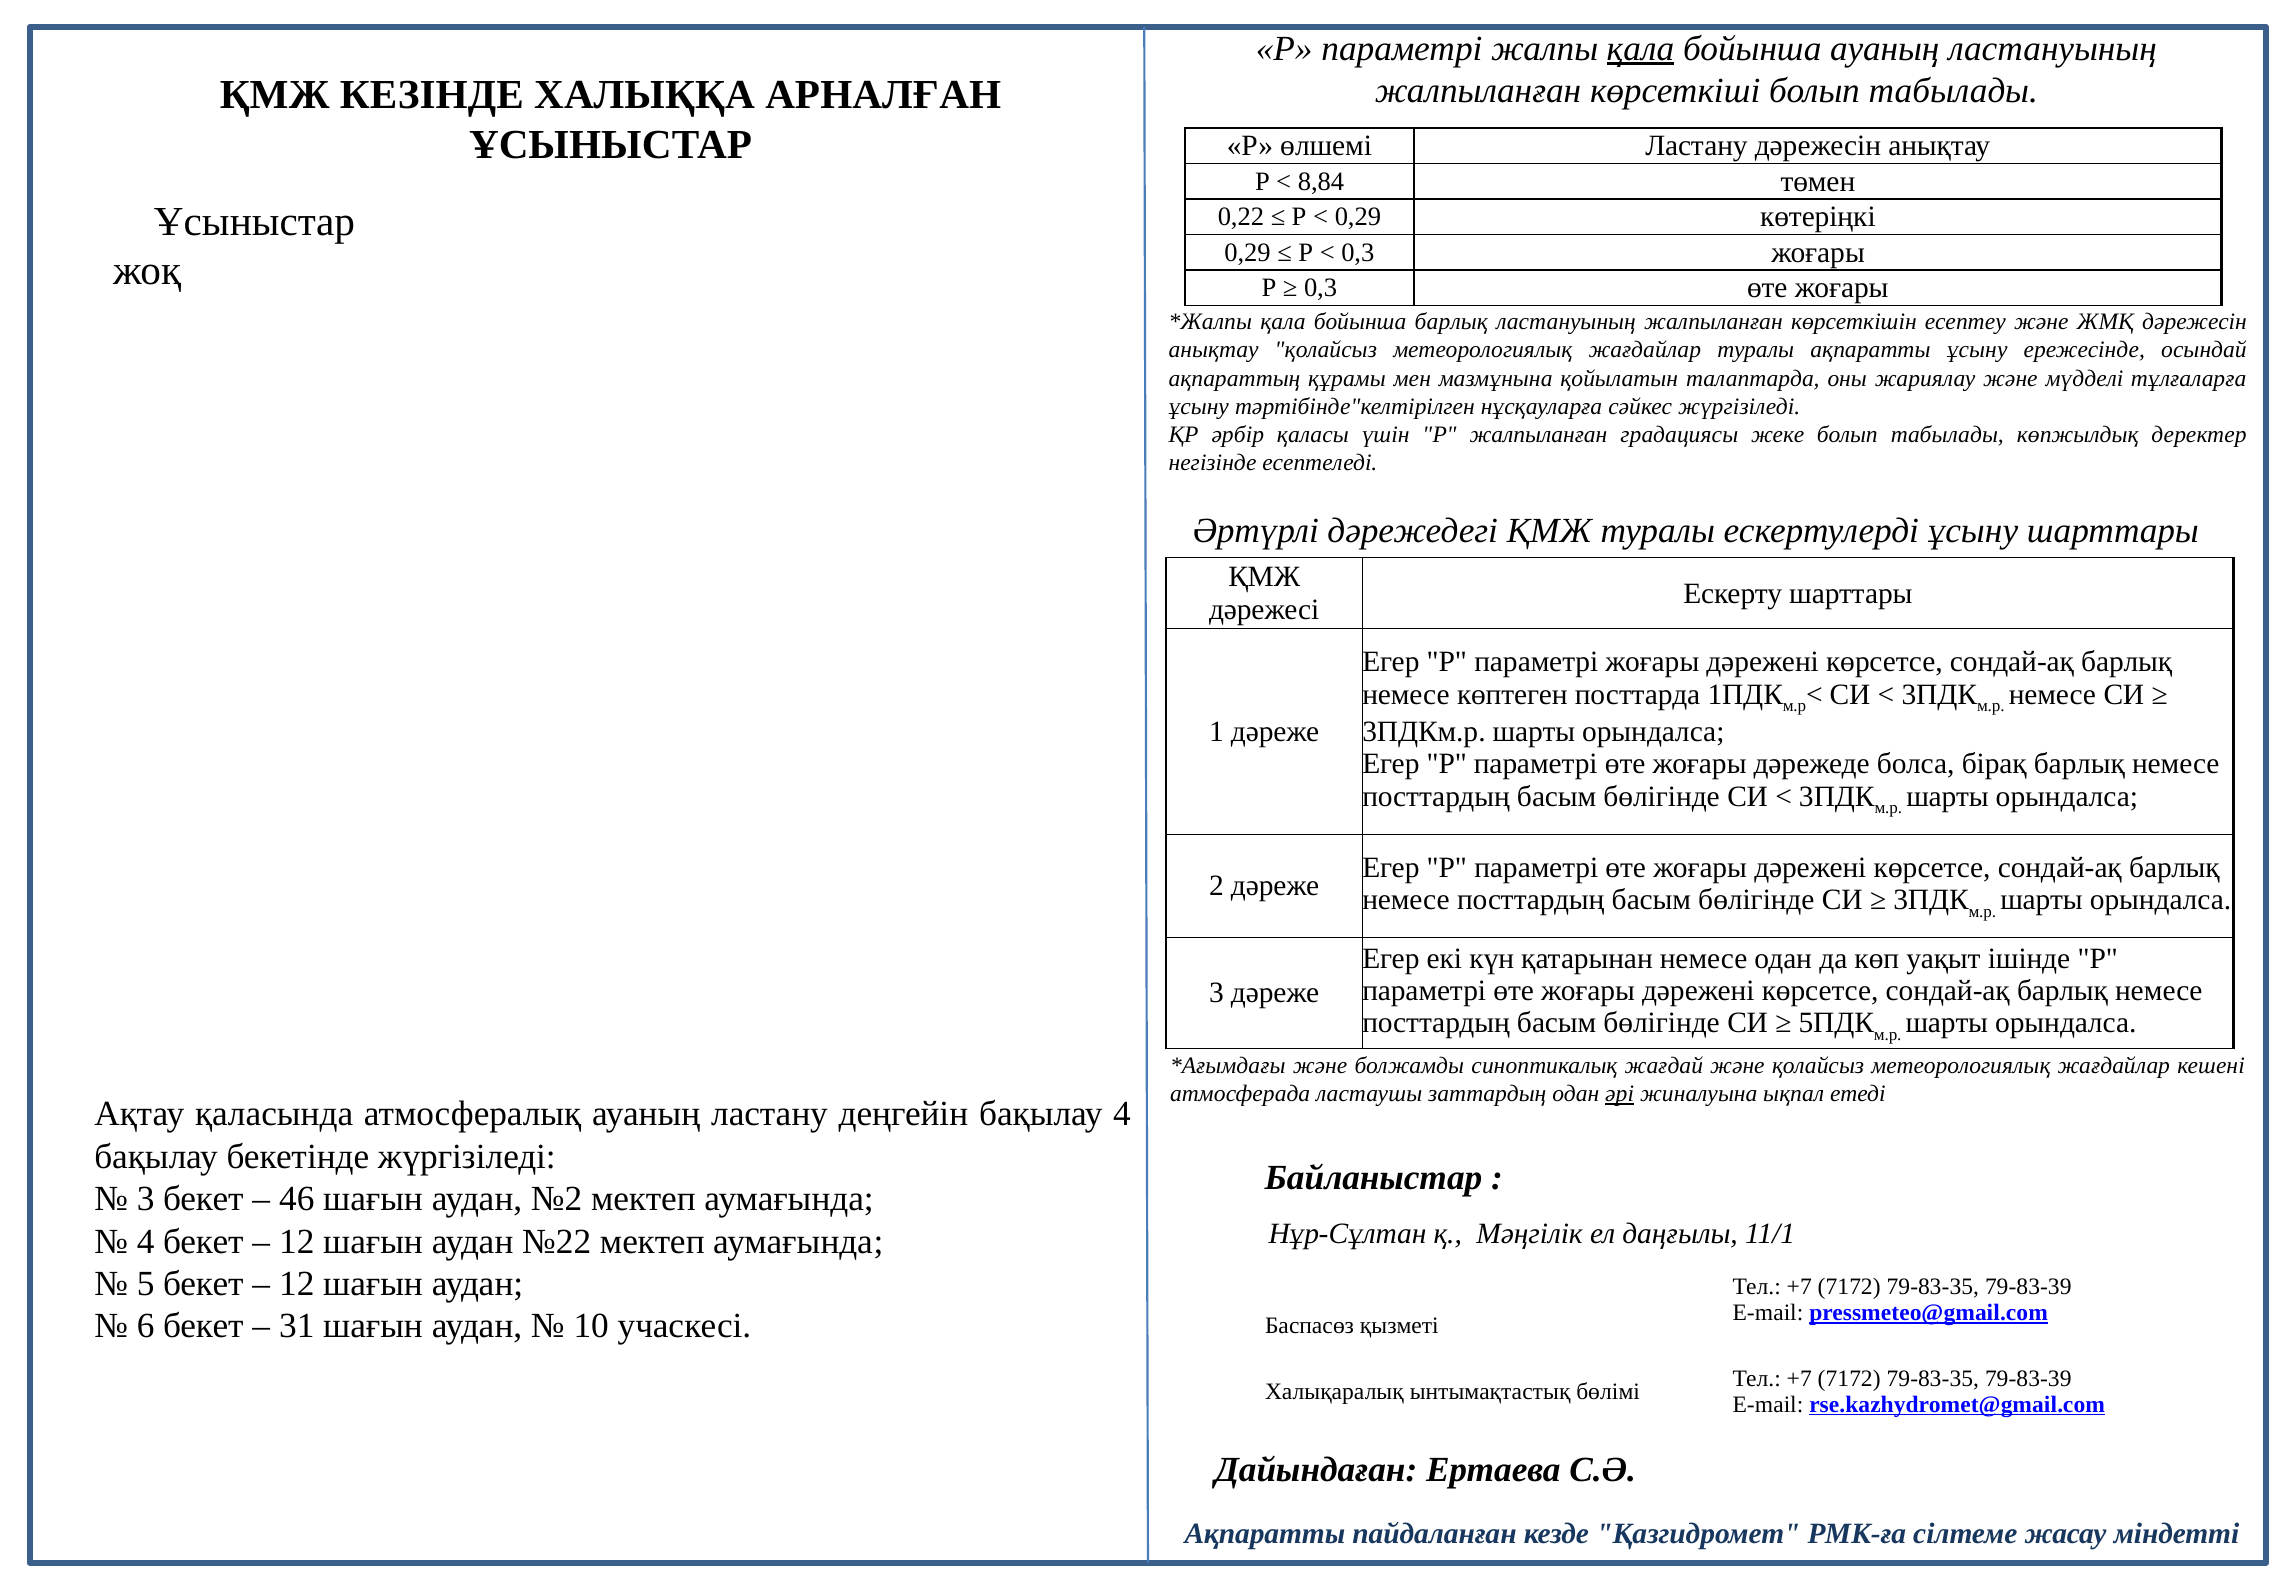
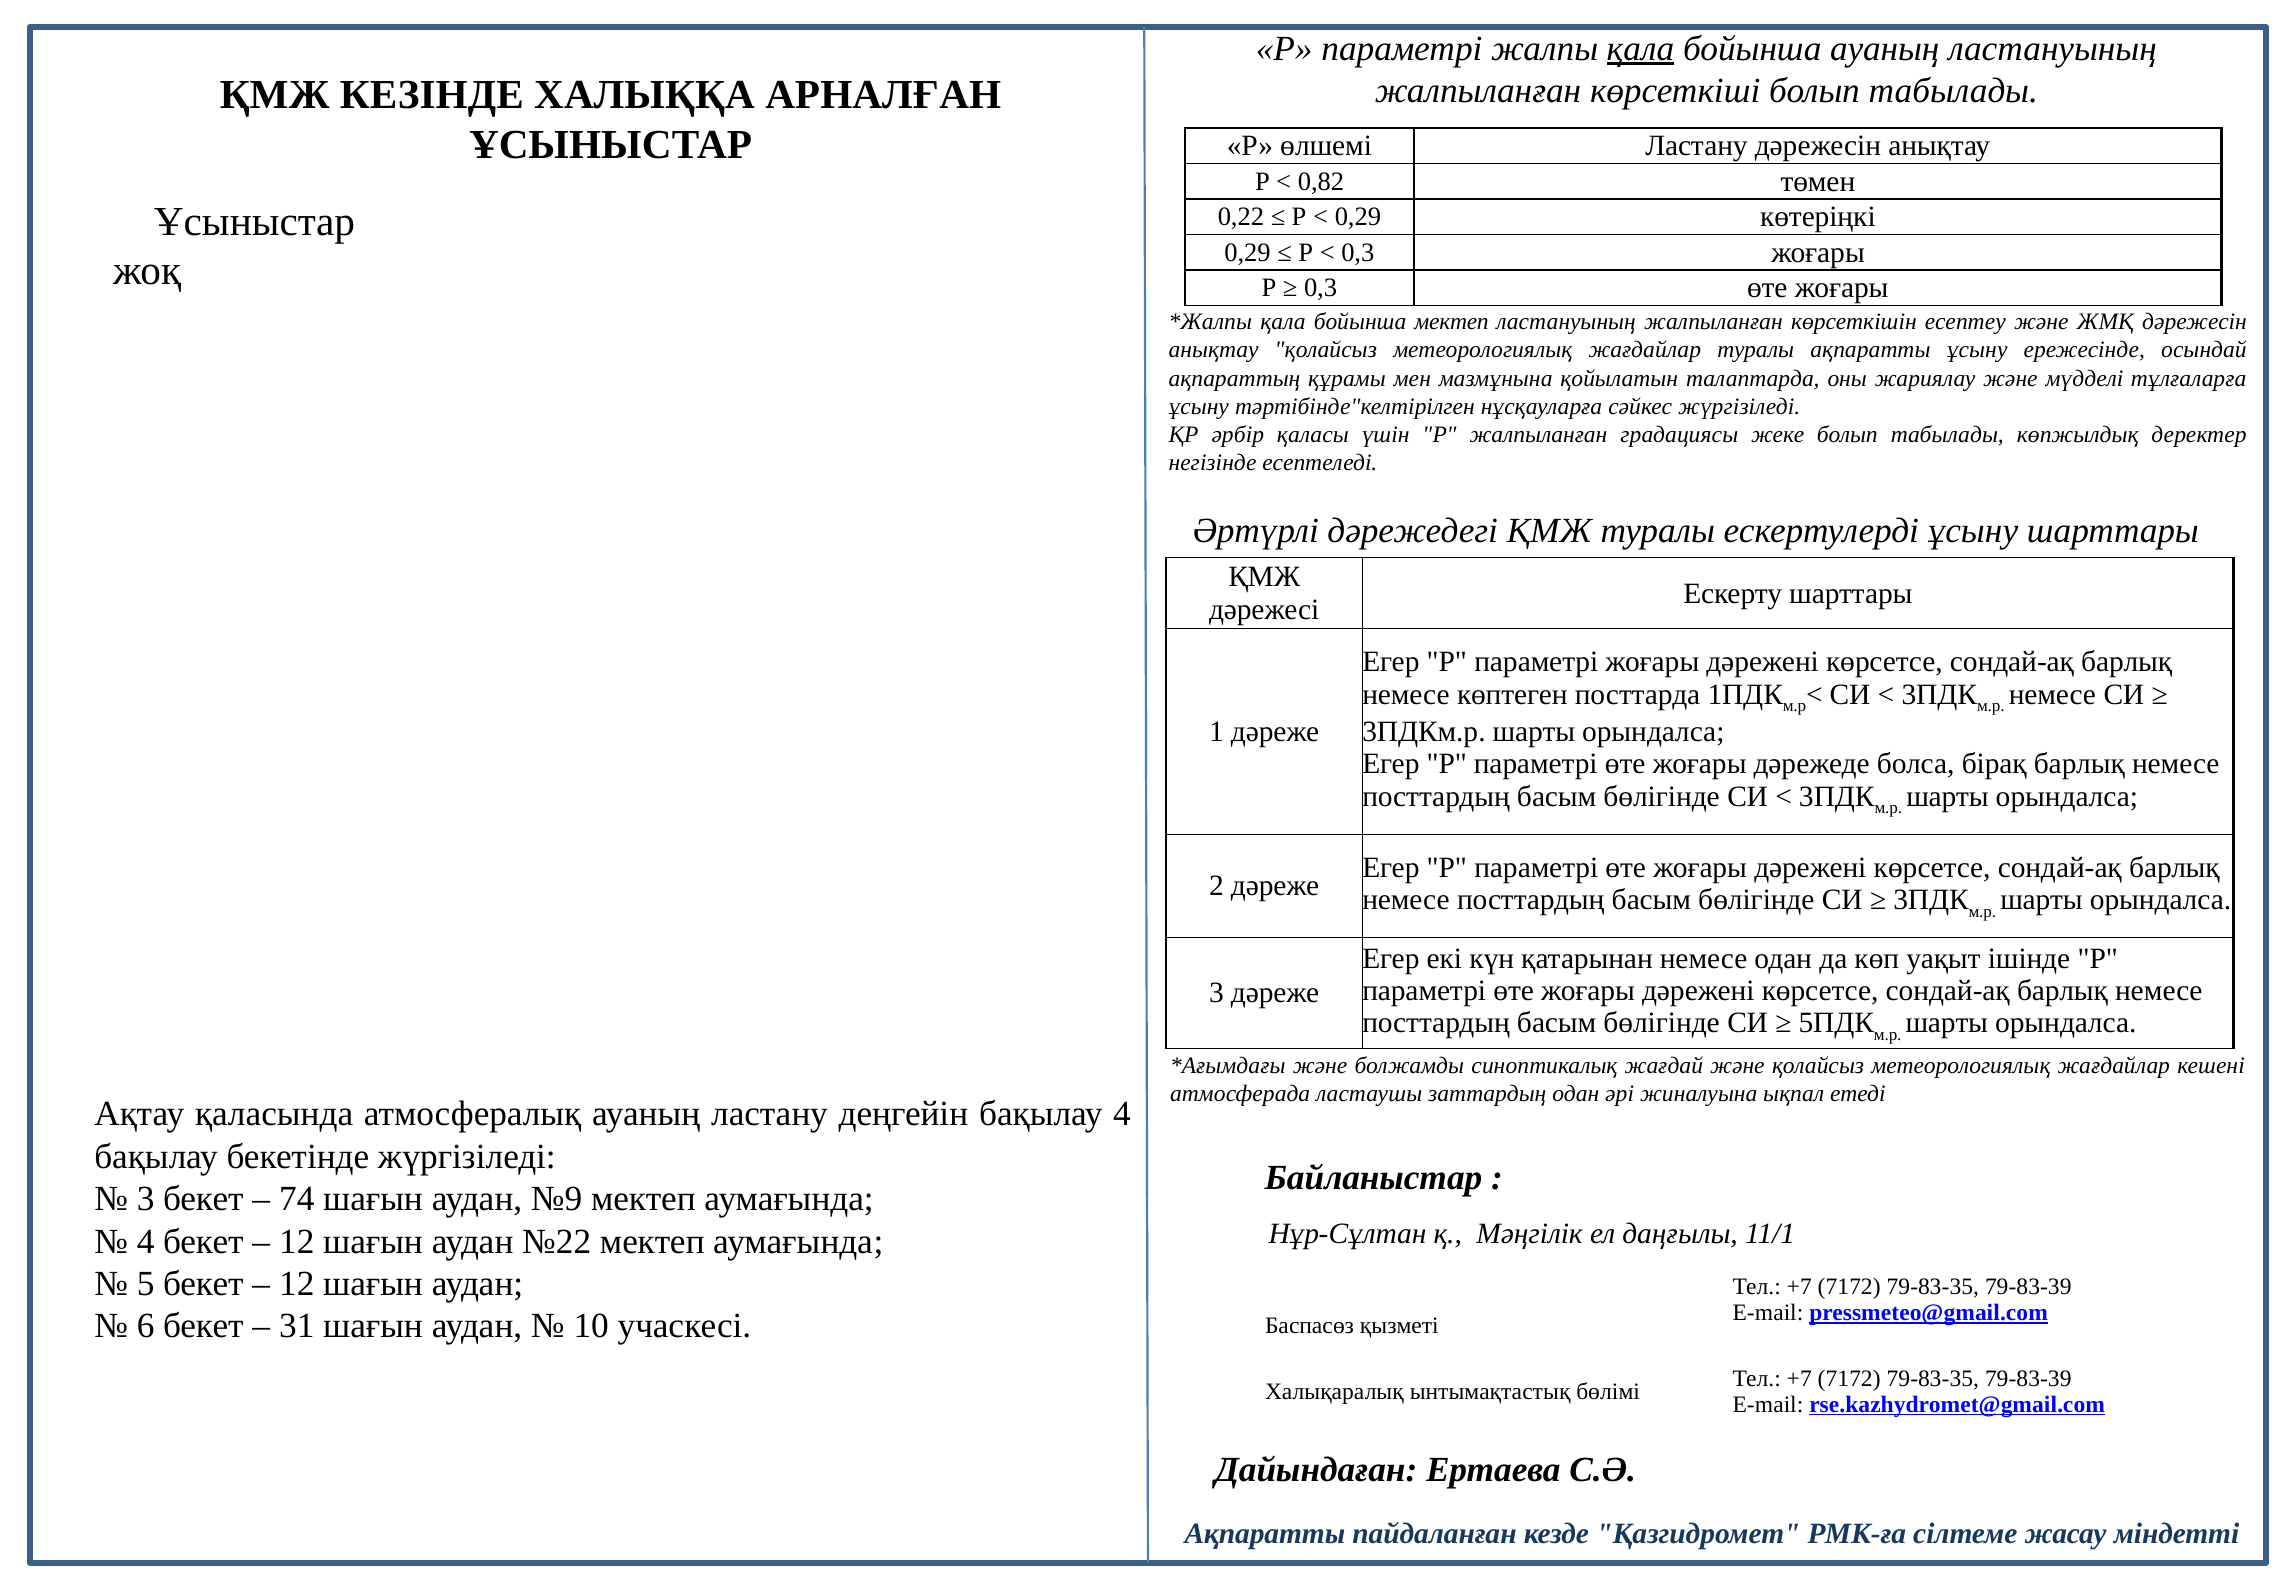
8,84: 8,84 -> 0,82
бойынша барлық: барлық -> мектеп
әрі underline: present -> none
46: 46 -> 74
№2: №2 -> №9
